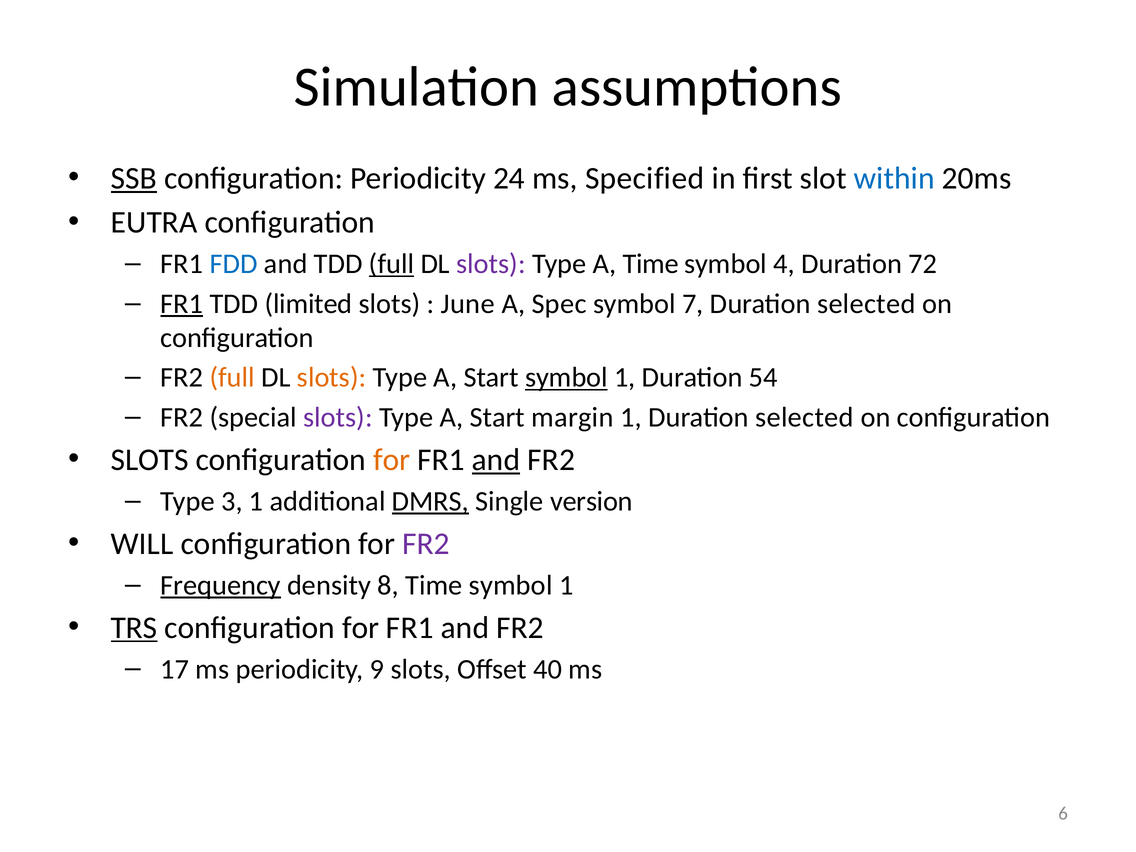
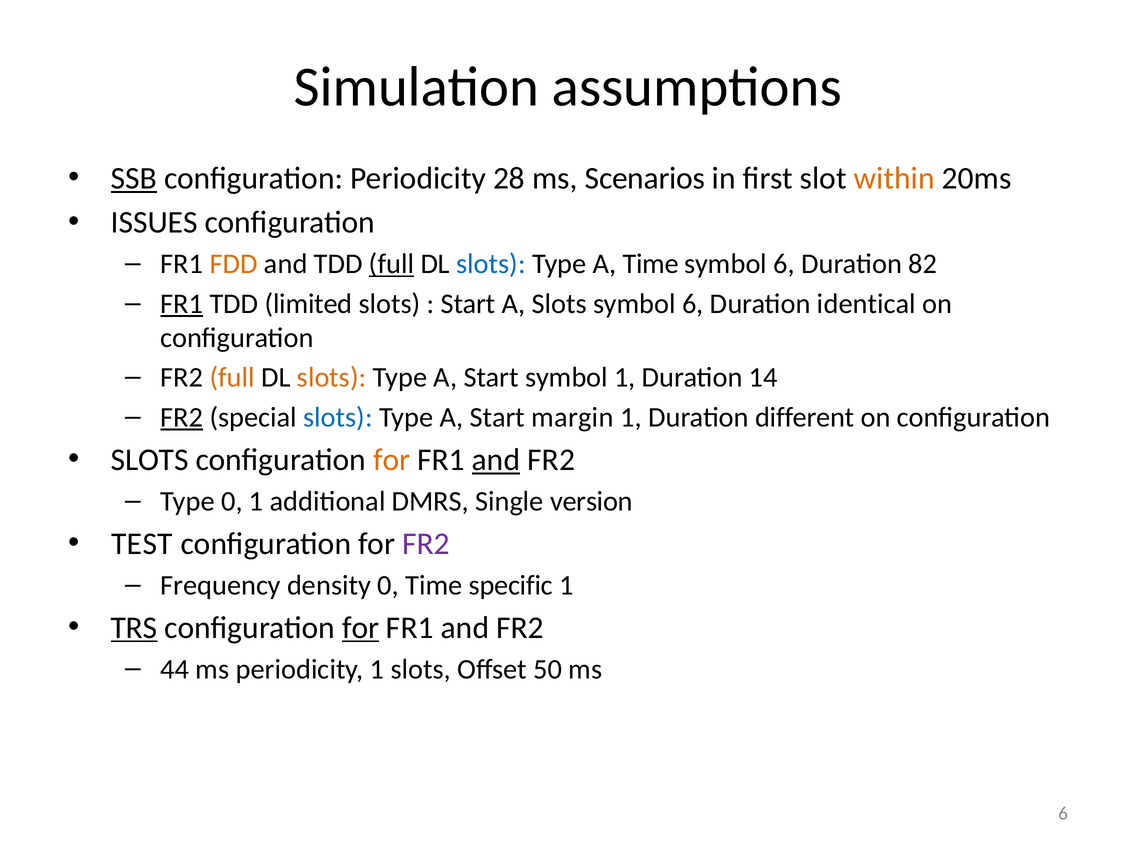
24: 24 -> 28
Specified: Specified -> Scenarios
within colour: blue -> orange
EUTRA: EUTRA -> ISSUES
FDD colour: blue -> orange
slots at (491, 264) colour: purple -> blue
4 at (784, 264): 4 -> 6
72: 72 -> 82
June at (468, 304): June -> Start
A Spec: Spec -> Slots
7 at (693, 304): 7 -> 6
selected at (866, 304): selected -> identical
symbol at (566, 378) underline: present -> none
54: 54 -> 14
FR2 at (182, 417) underline: none -> present
slots at (338, 417) colour: purple -> blue
1 Duration selected: selected -> different
Type 3: 3 -> 0
DMRS underline: present -> none
WILL: WILL -> TEST
Frequency underline: present -> none
density 8: 8 -> 0
symbol at (511, 585): symbol -> specific
for at (361, 628) underline: none -> present
17: 17 -> 44
periodicity 9: 9 -> 1
40: 40 -> 50
